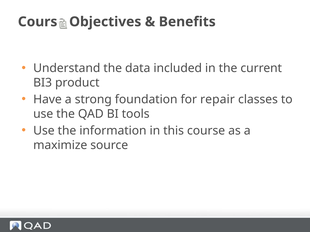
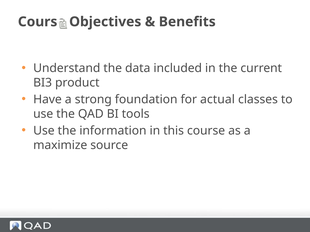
repair: repair -> actual
